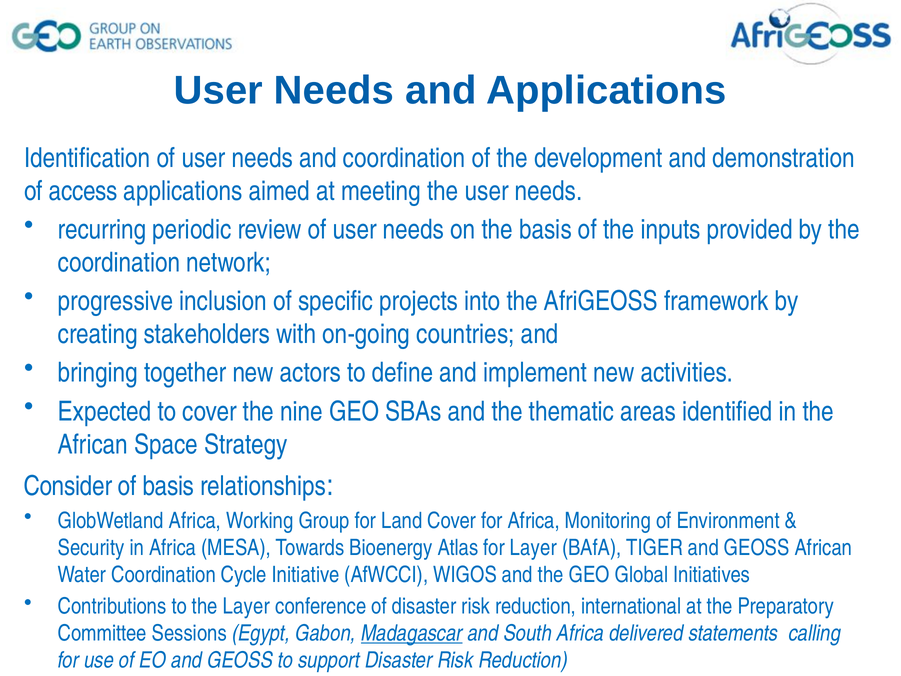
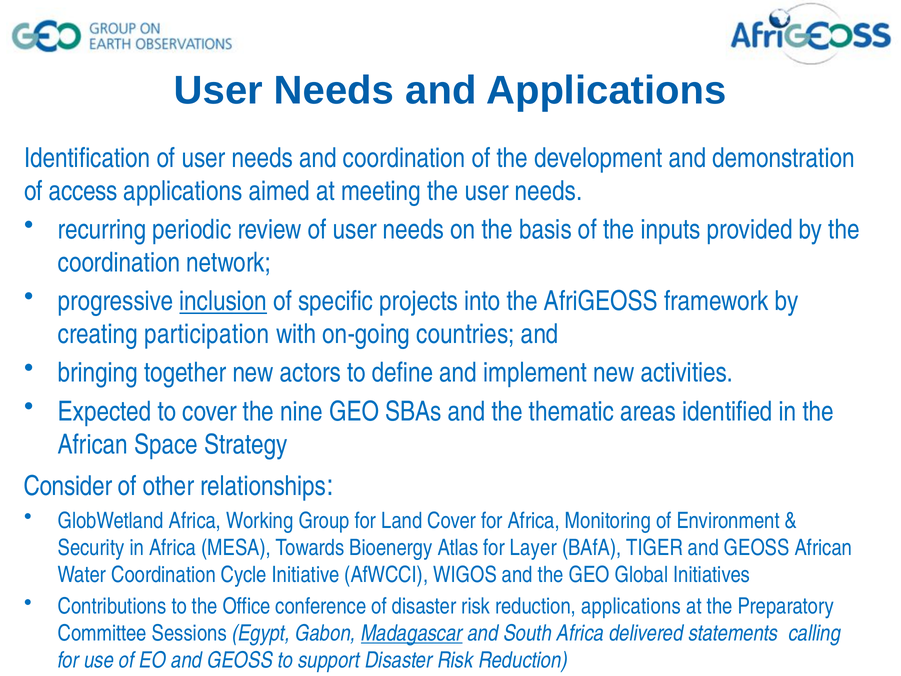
inclusion underline: none -> present
stakeholders: stakeholders -> participation
of basis: basis -> other
the Layer: Layer -> Office
reduction international: international -> applications
